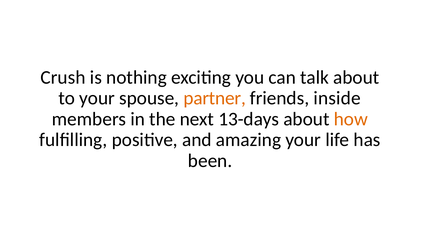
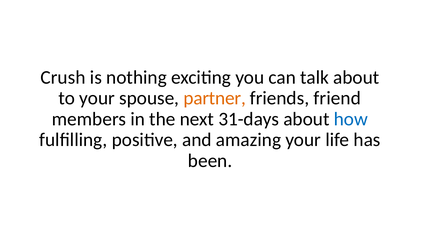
inside: inside -> friend
13-days: 13-days -> 31-days
how colour: orange -> blue
